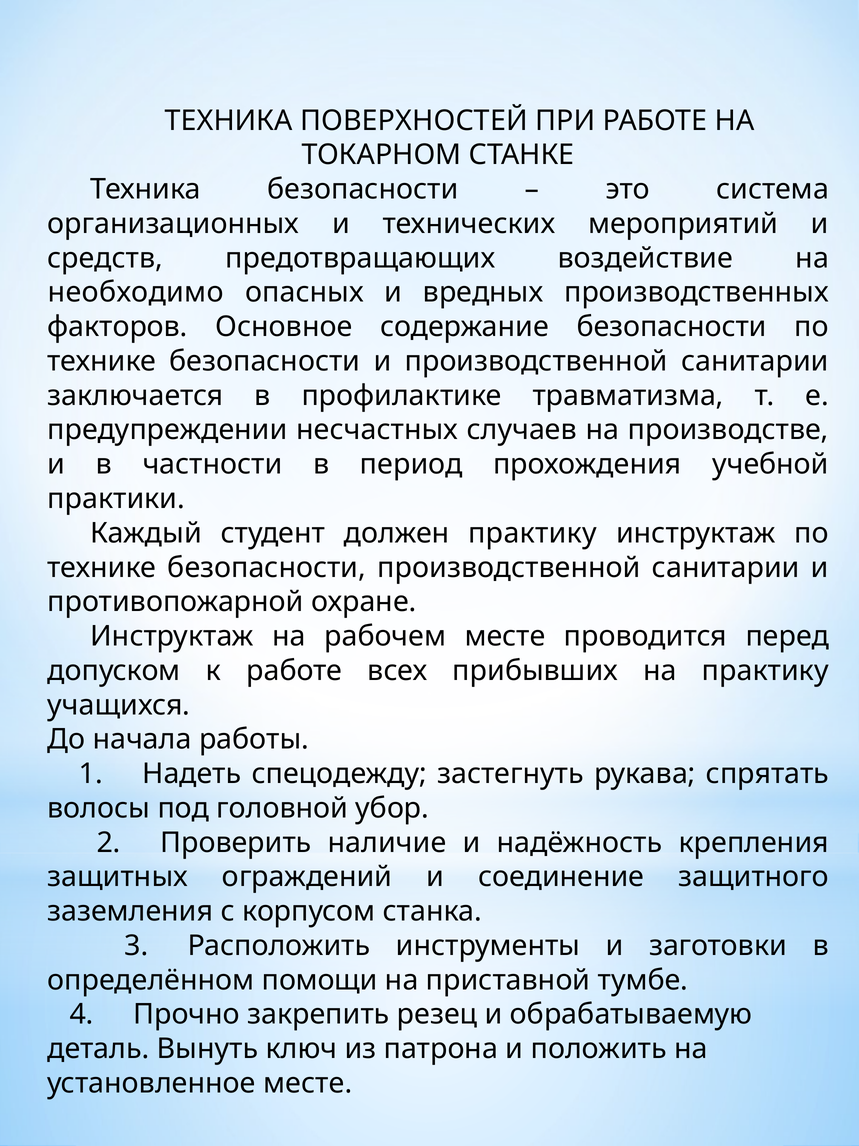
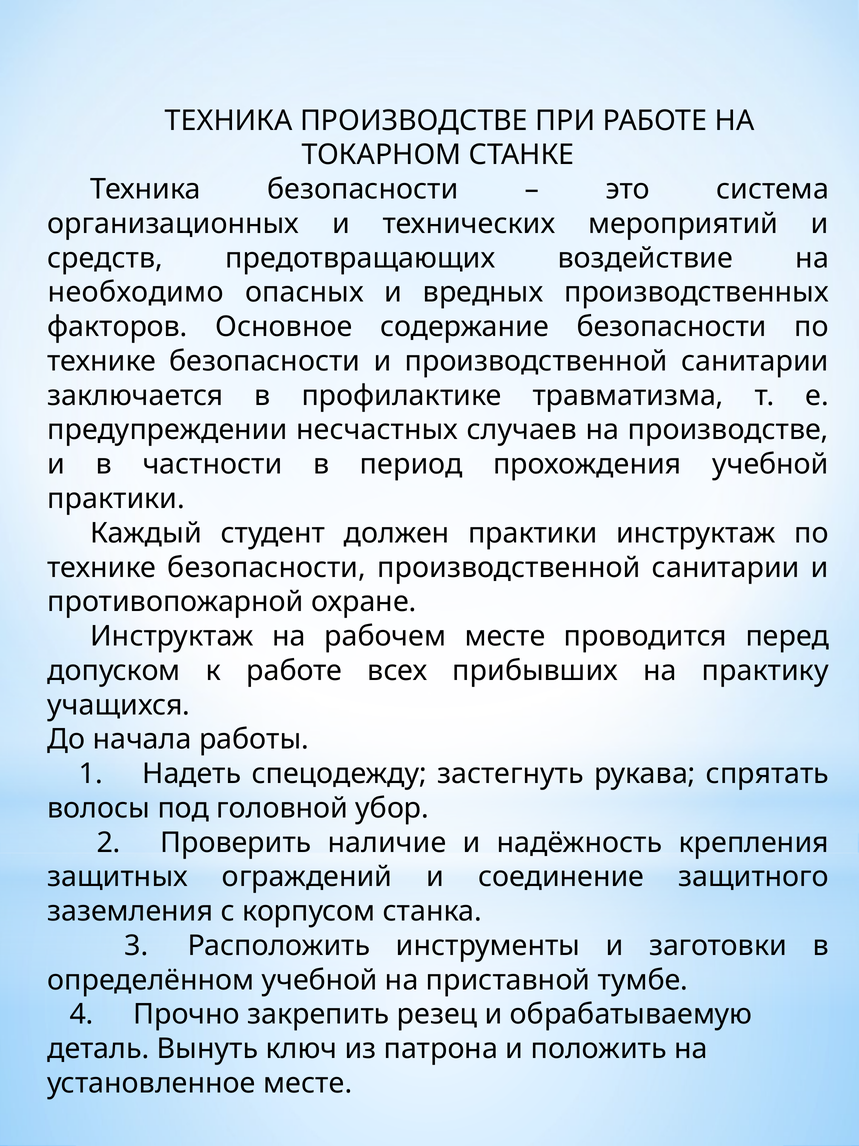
ТЕХНИКА ПОВЕРХНОСТЕЙ: ПОВЕРХНОСТЕЙ -> ПРОИЗВОДСТВЕ
должен практику: практику -> практики
определённом помощи: помощи -> учебной
